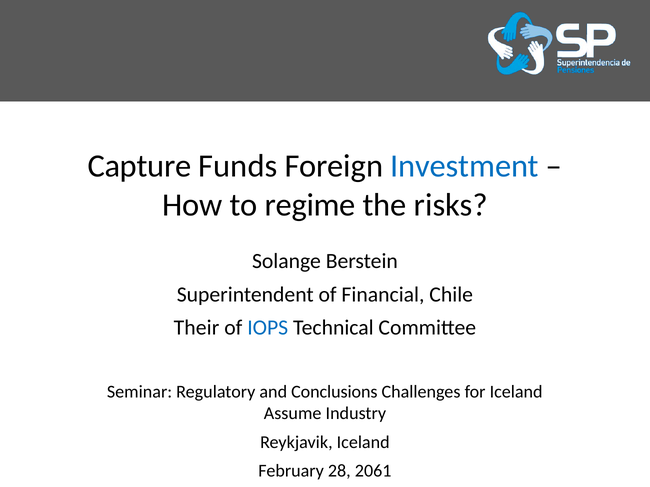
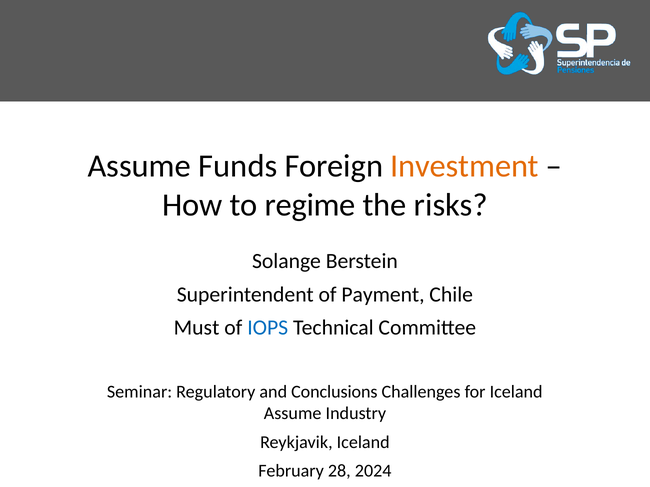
Capture at (139, 166): Capture -> Assume
Investment colour: blue -> orange
Financial: Financial -> Payment
Their: Their -> Must
2061: 2061 -> 2024
